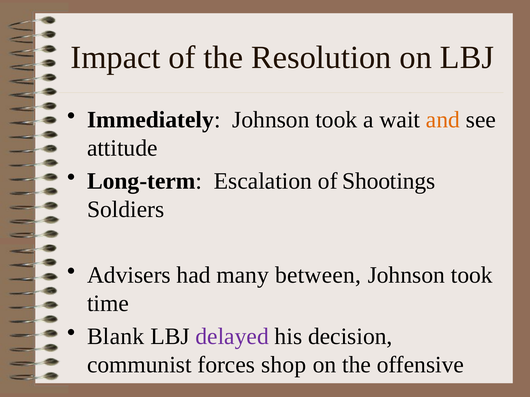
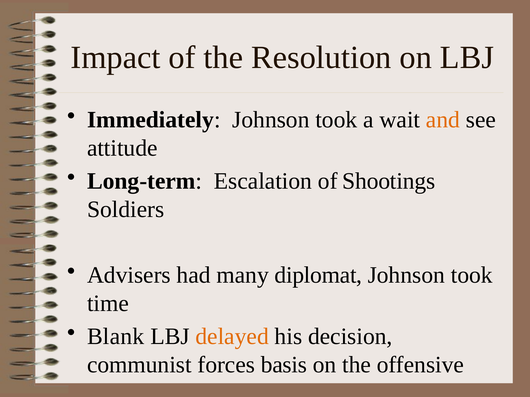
between: between -> diplomat
delayed colour: purple -> orange
shop: shop -> basis
